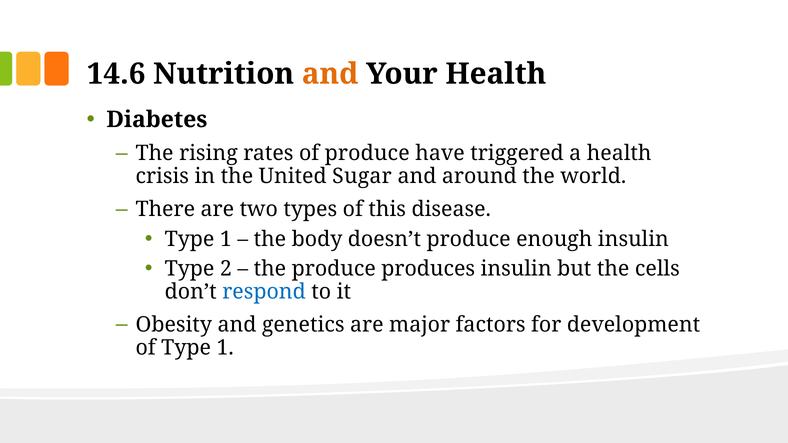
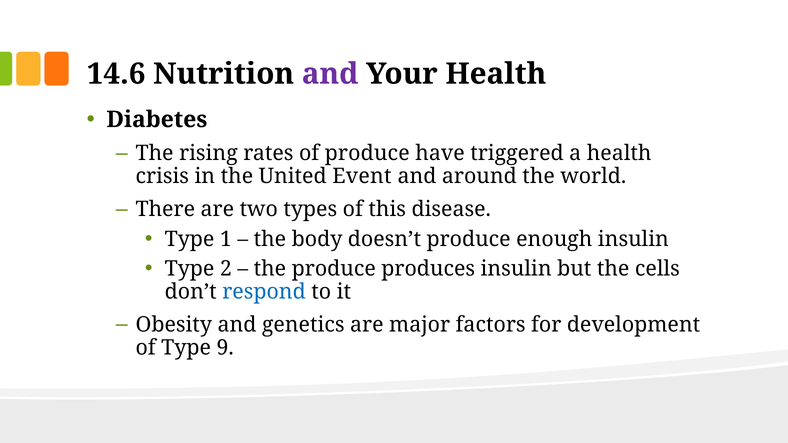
and at (330, 74) colour: orange -> purple
Sugar: Sugar -> Event
of Type 1: 1 -> 9
